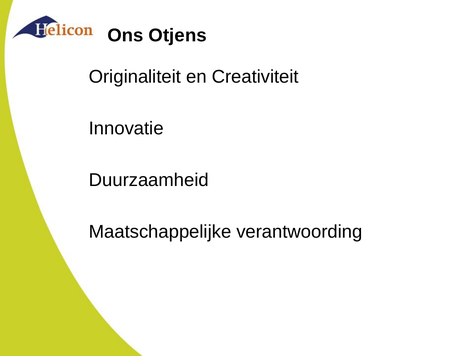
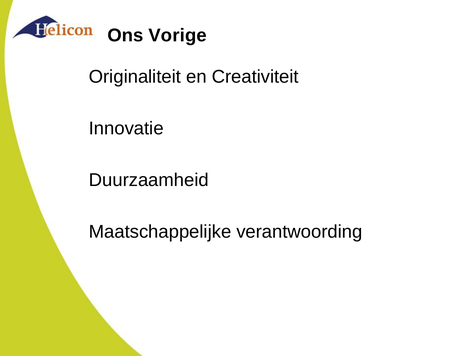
Otjens: Otjens -> Vorige
